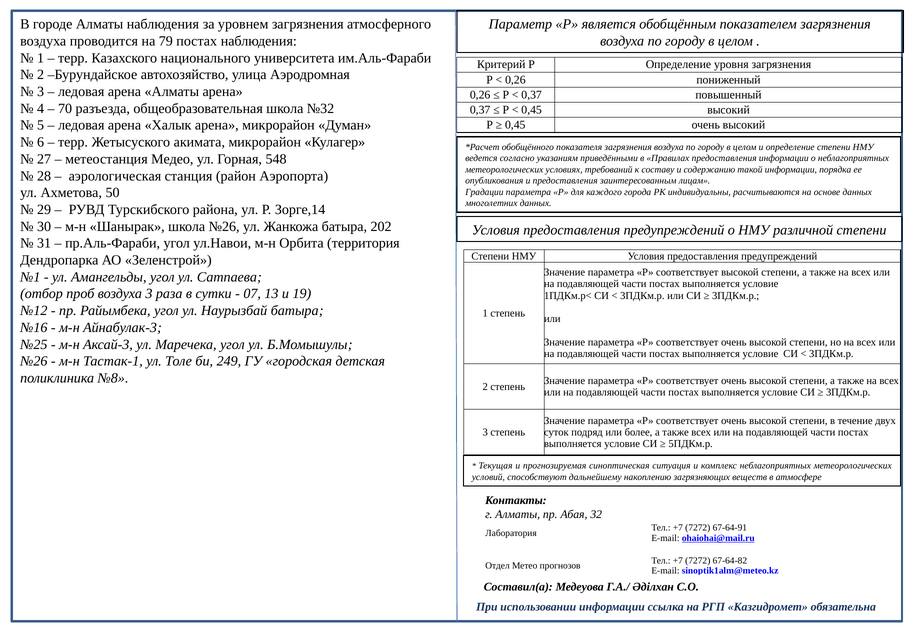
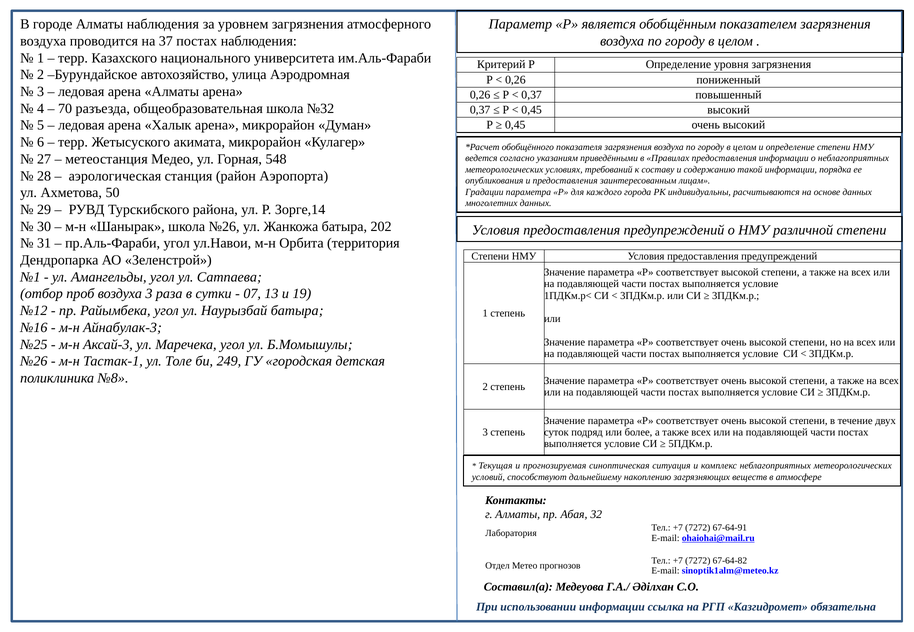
79: 79 -> 37
